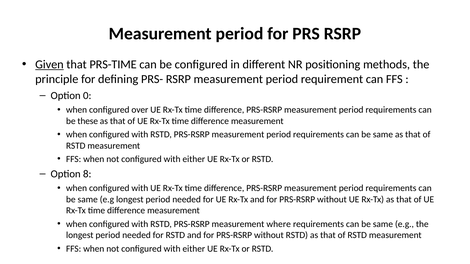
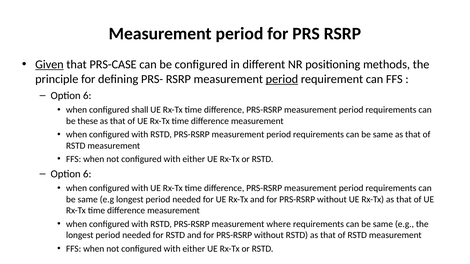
PRS-TIME: PRS-TIME -> PRS-CASE
period at (282, 79) underline: none -> present
0 at (87, 96): 0 -> 6
over: over -> shall
8 at (87, 174): 8 -> 6
